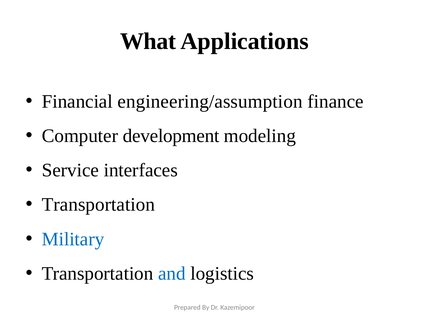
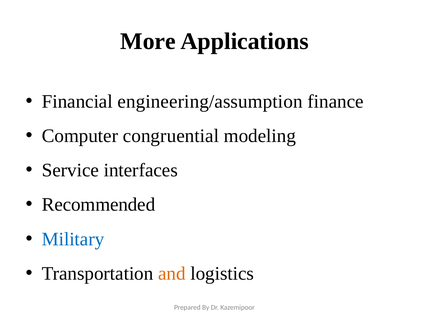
What: What -> More
development: development -> congruential
Transportation at (98, 205): Transportation -> Recommended
and colour: blue -> orange
